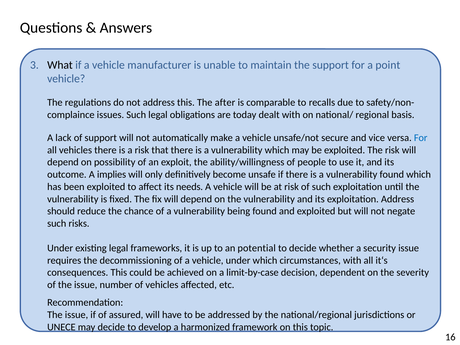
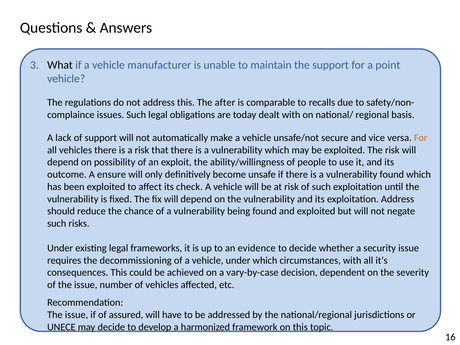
For at (421, 138) colour: blue -> orange
implies: implies -> ensure
needs: needs -> check
potential: potential -> evidence
limit-by-case: limit-by-case -> vary-by-case
